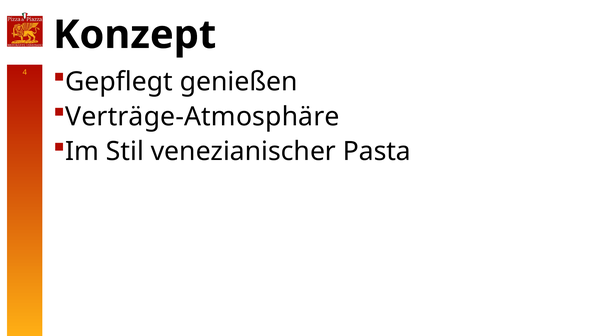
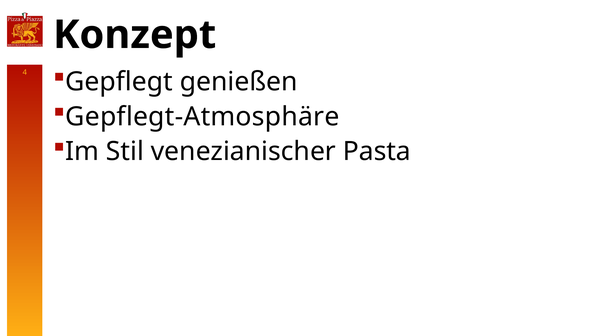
Verträge-Atmosphäre: Verträge-Atmosphäre -> Gepflegt-Atmosphäre
